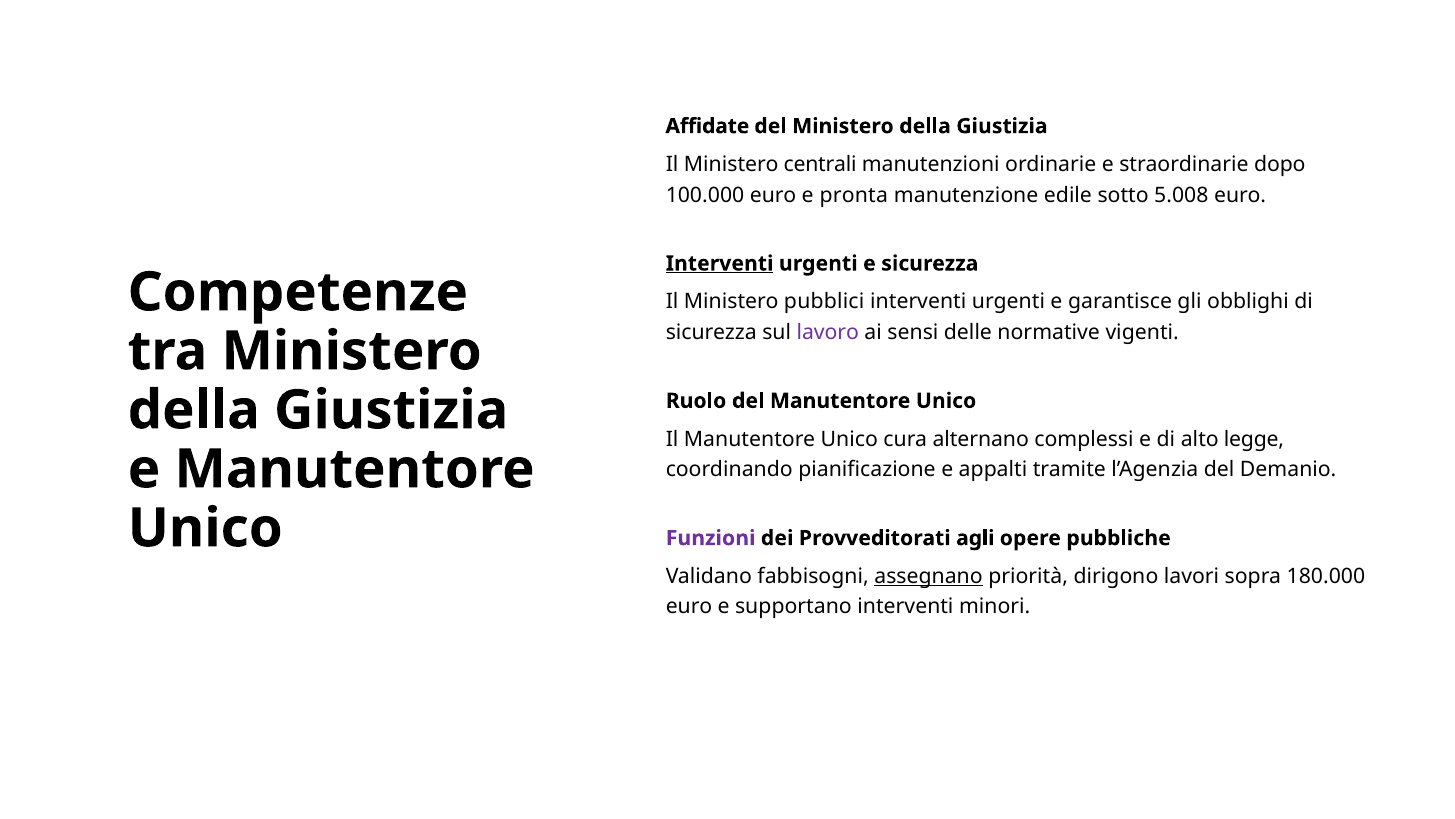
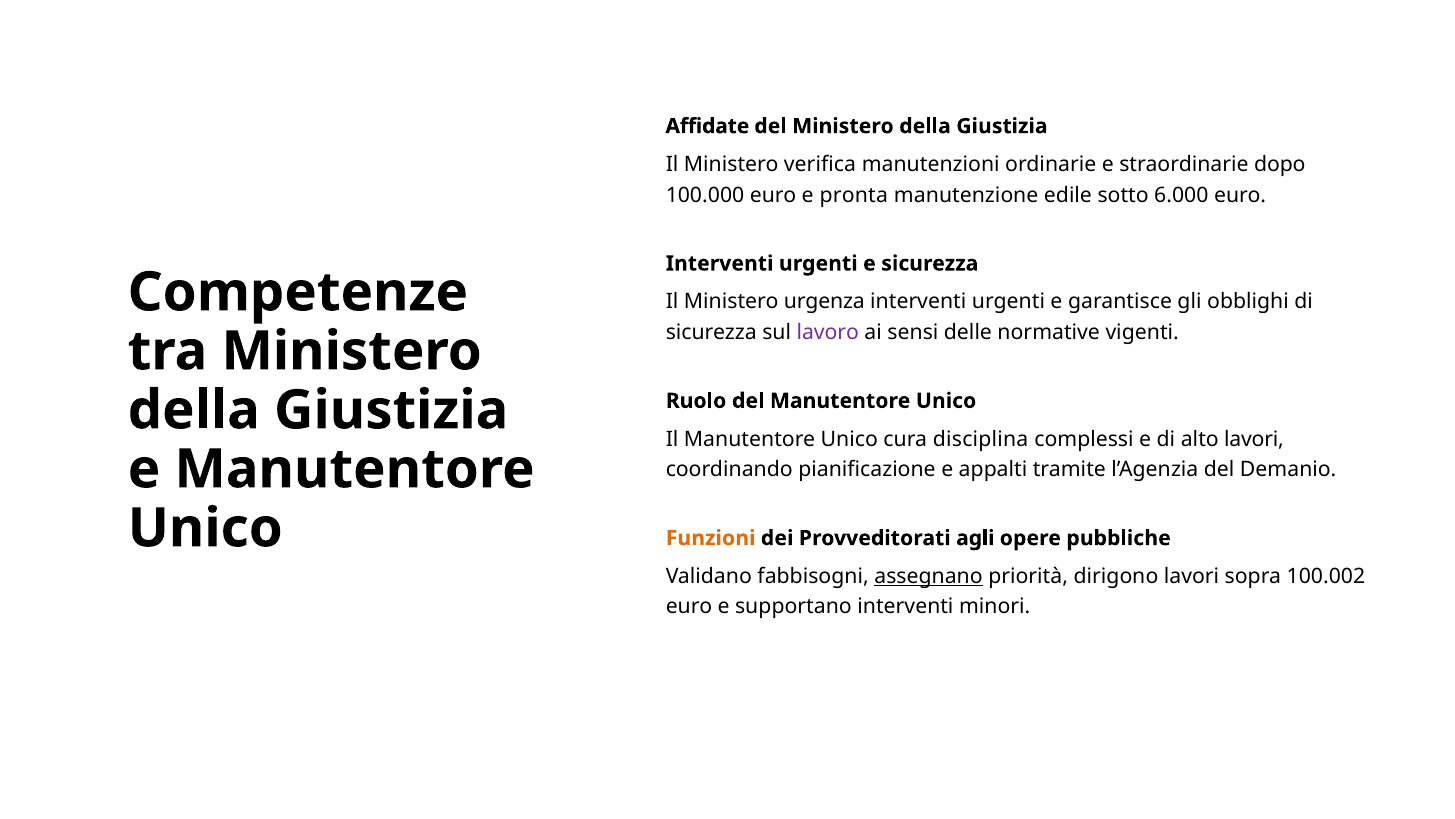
centrali: centrali -> verifica
5.008: 5.008 -> 6.000
Interventi at (720, 263) underline: present -> none
pubblici: pubblici -> urgenza
alternano: alternano -> disciplina
alto legge: legge -> lavori
Funzioni colour: purple -> orange
180.000: 180.000 -> 100.002
